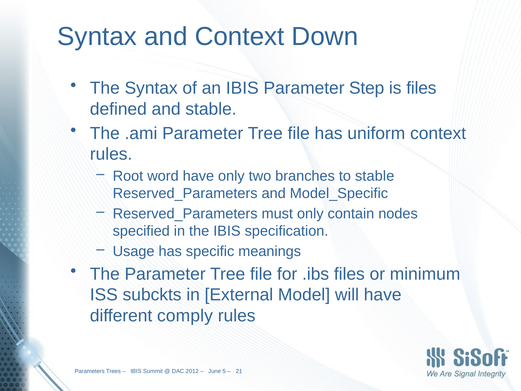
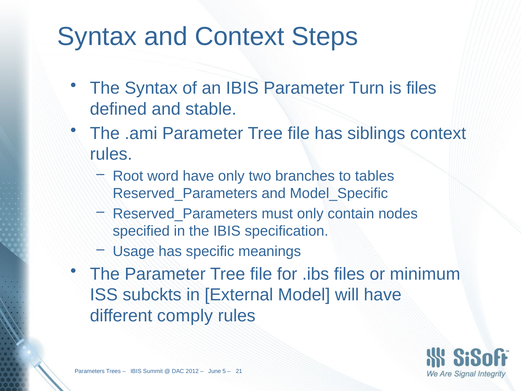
Down: Down -> Steps
Step: Step -> Turn
uniform: uniform -> siblings
to stable: stable -> tables
